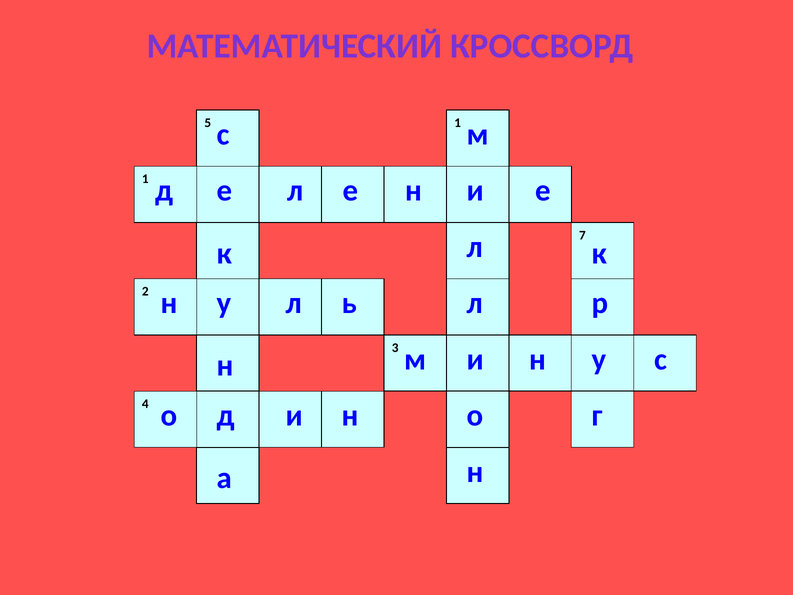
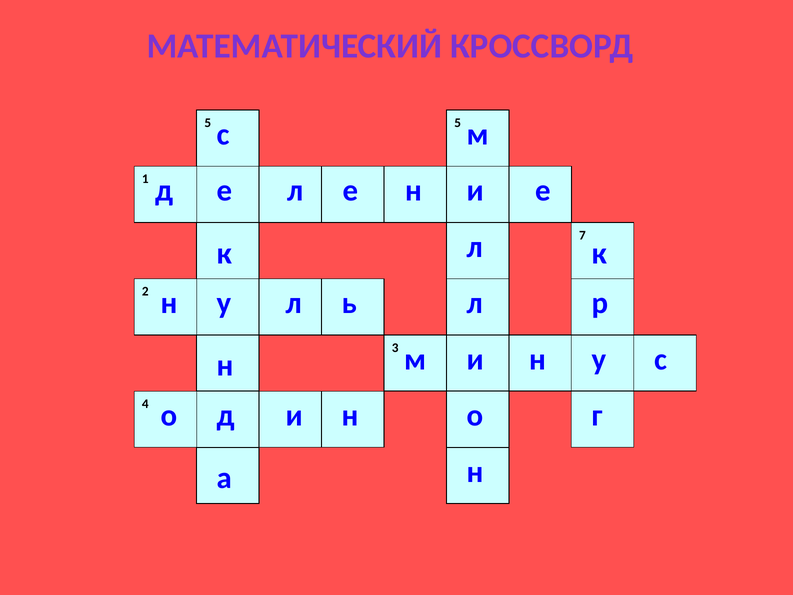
5 1: 1 -> 5
